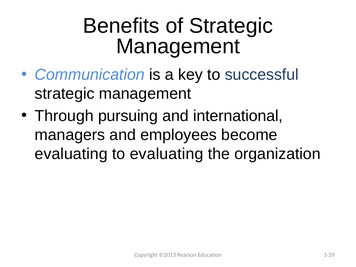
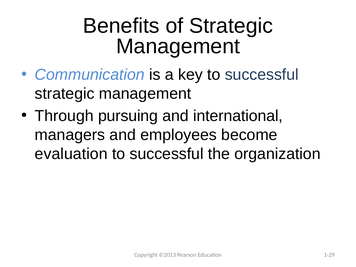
evaluating at (71, 154): evaluating -> evaluation
evaluating at (167, 154): evaluating -> successful
